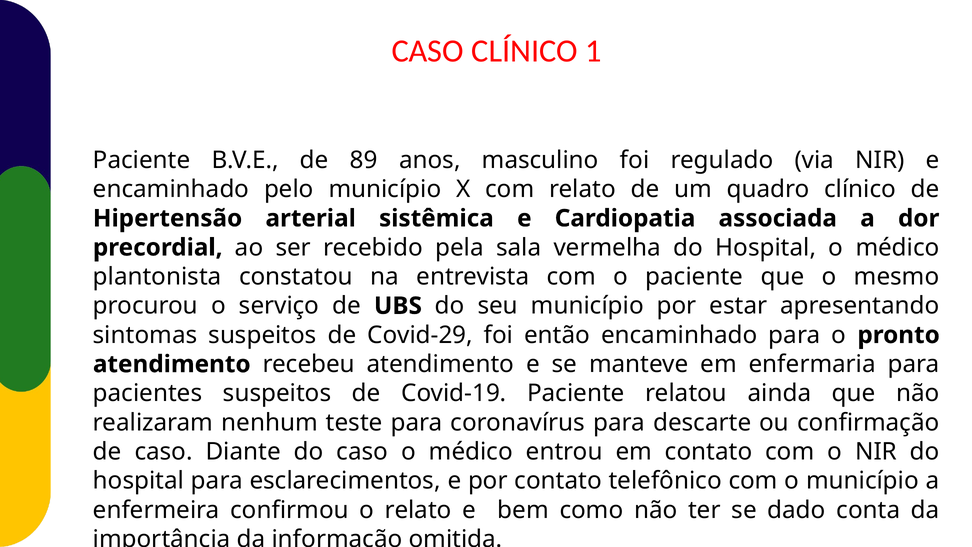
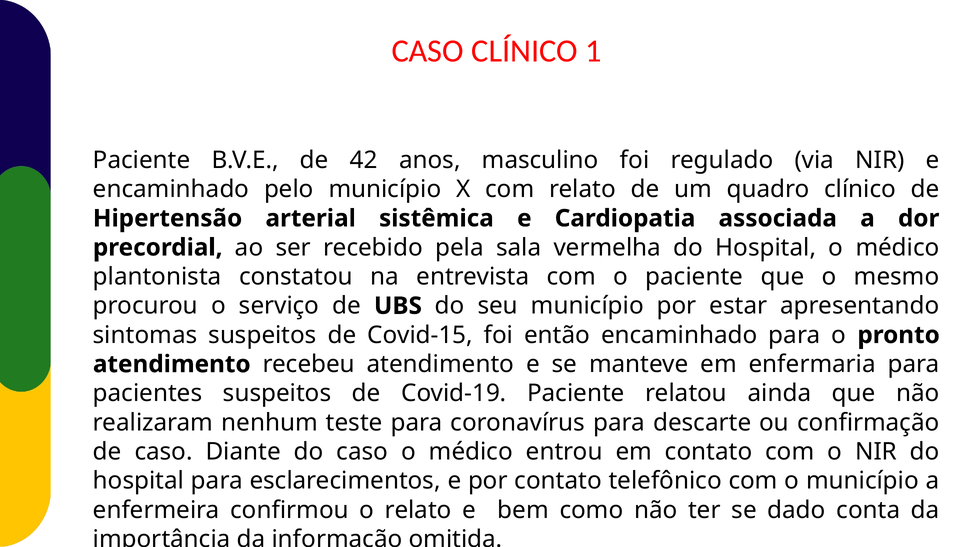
89: 89 -> 42
Covid-29: Covid-29 -> Covid-15
